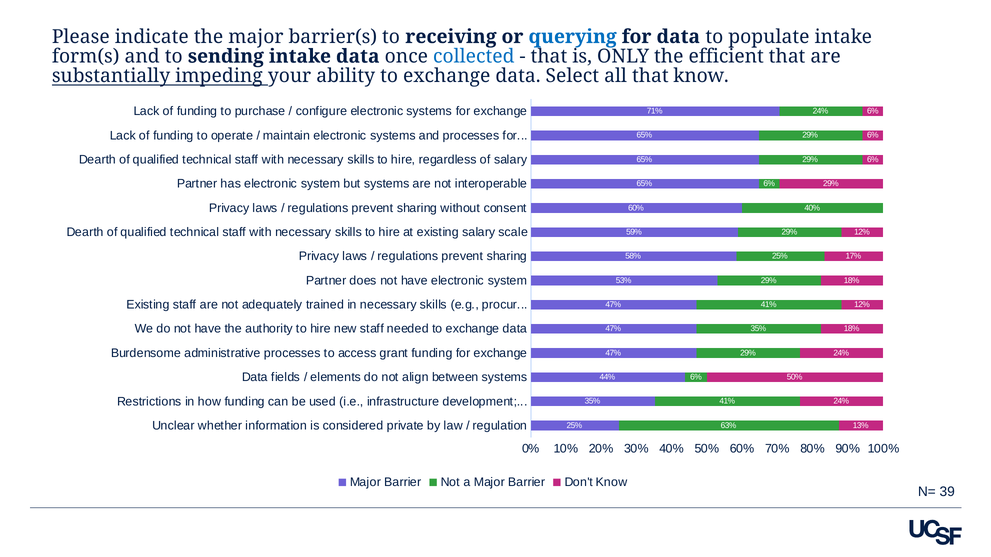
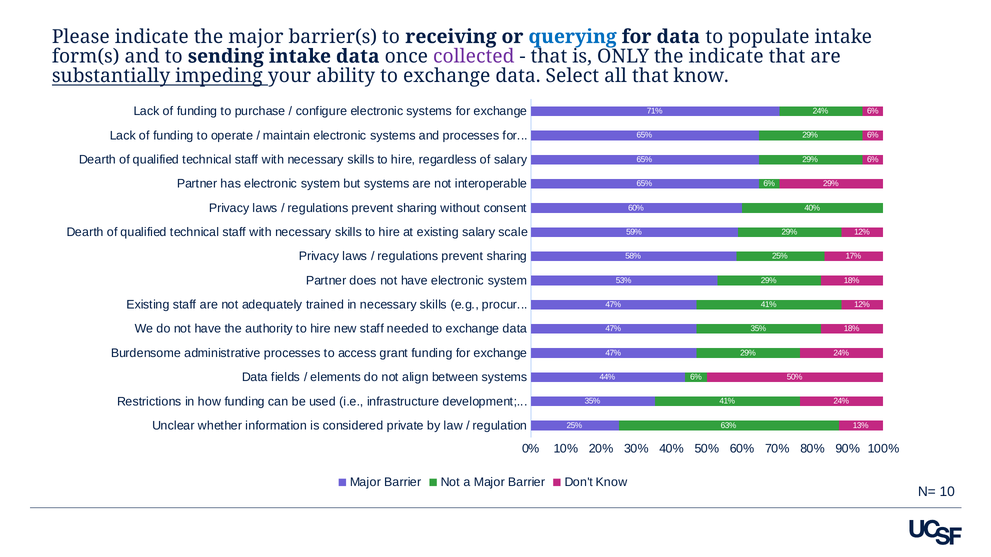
collected colour: blue -> purple
the efficient: efficient -> indicate
39: 39 -> 10
